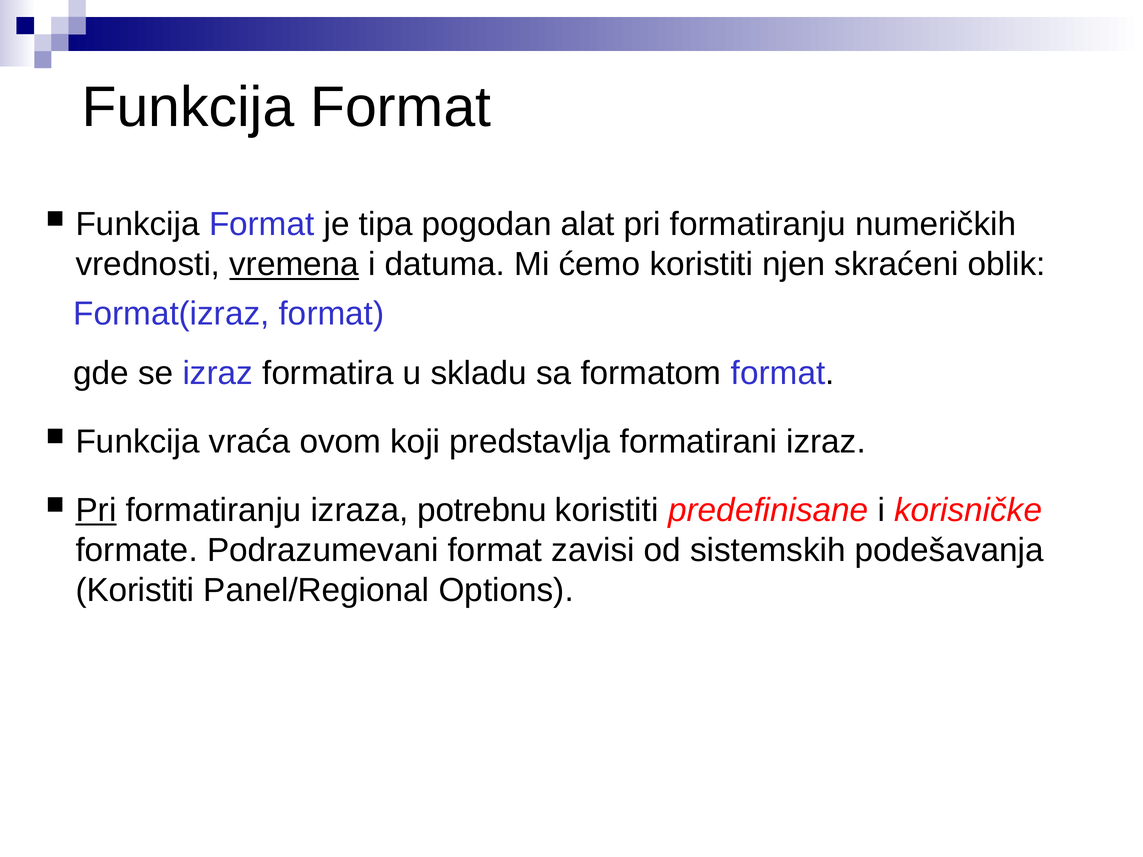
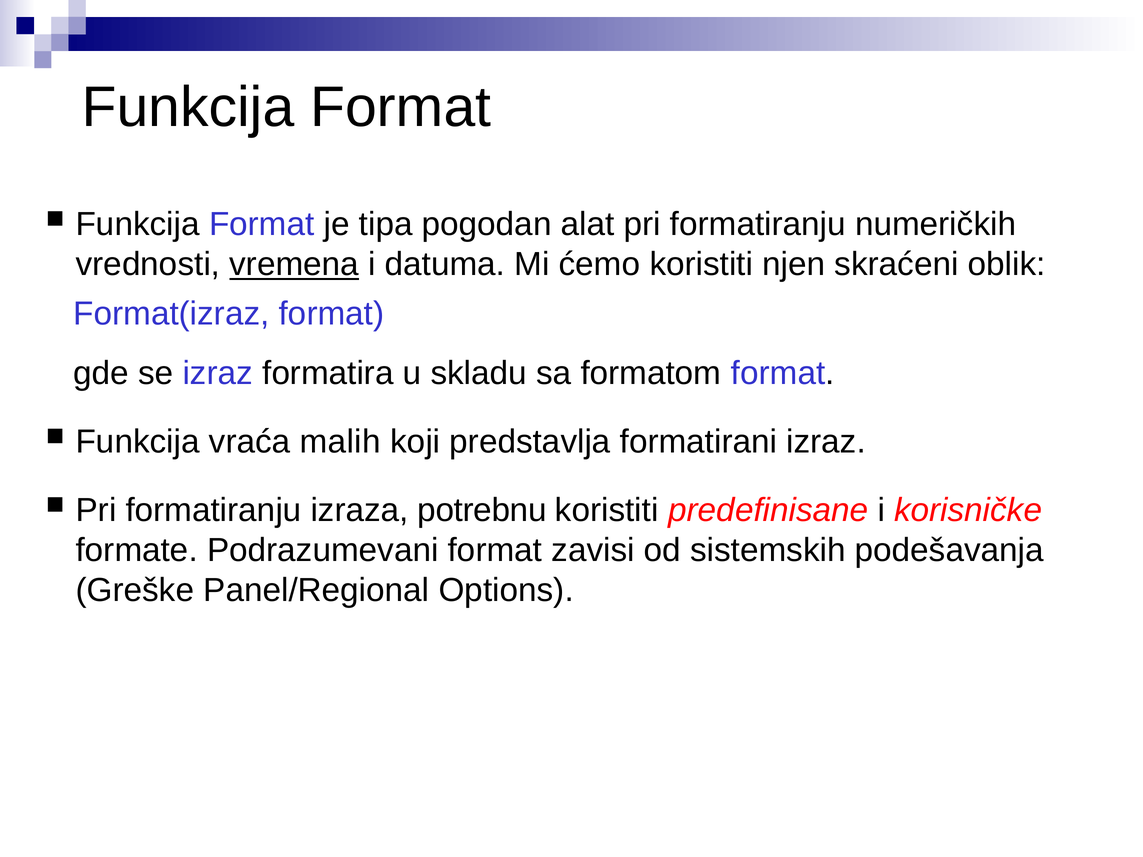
ovom: ovom -> malih
Pri at (96, 510) underline: present -> none
Koristiti at (135, 590): Koristiti -> Greške
